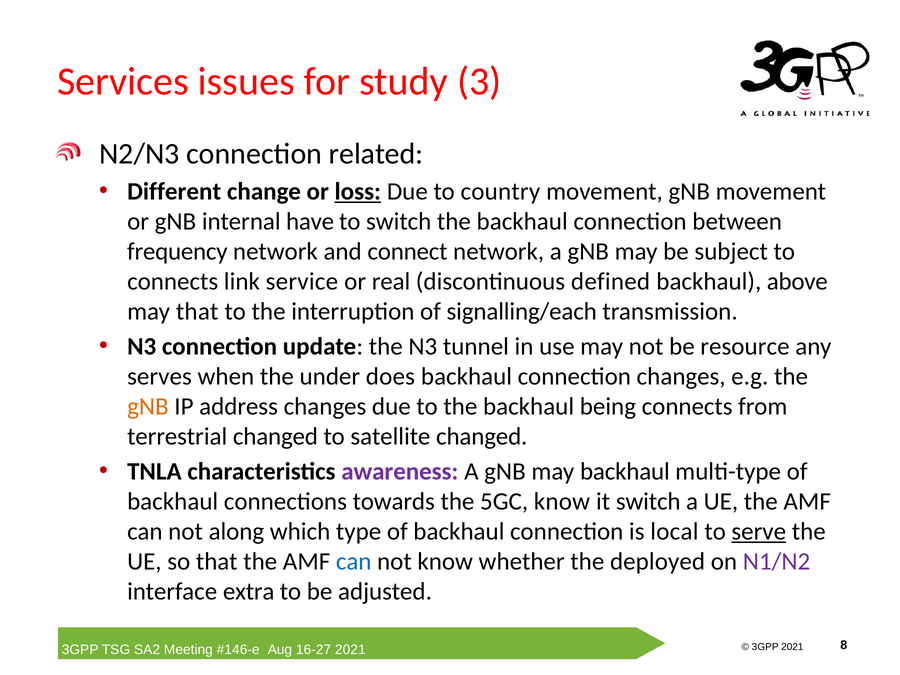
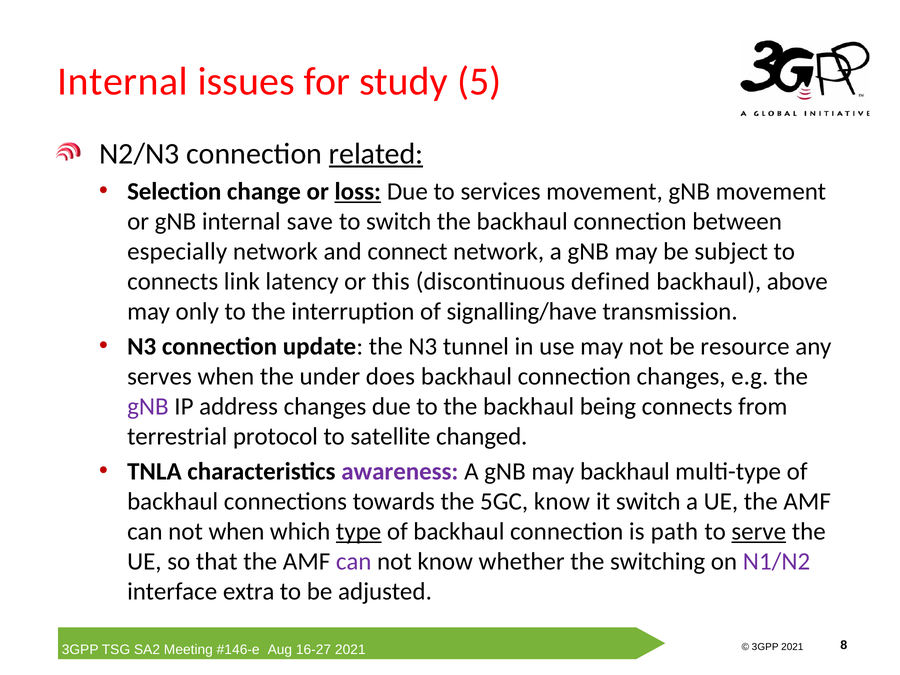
Services at (123, 82): Services -> Internal
3: 3 -> 5
related underline: none -> present
Different: Different -> Selection
country: country -> services
have: have -> save
frequency: frequency -> especially
service: service -> latency
real: real -> this
may that: that -> only
signalling/each: signalling/each -> signalling/have
gNB at (148, 406) colour: orange -> purple
terrestrial changed: changed -> protocol
not along: along -> when
type underline: none -> present
local: local -> path
can at (354, 562) colour: blue -> purple
deployed: deployed -> switching
